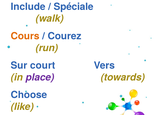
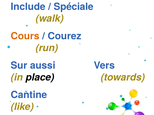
court: court -> aussi
place colour: purple -> black
Choose: Choose -> Cantine
